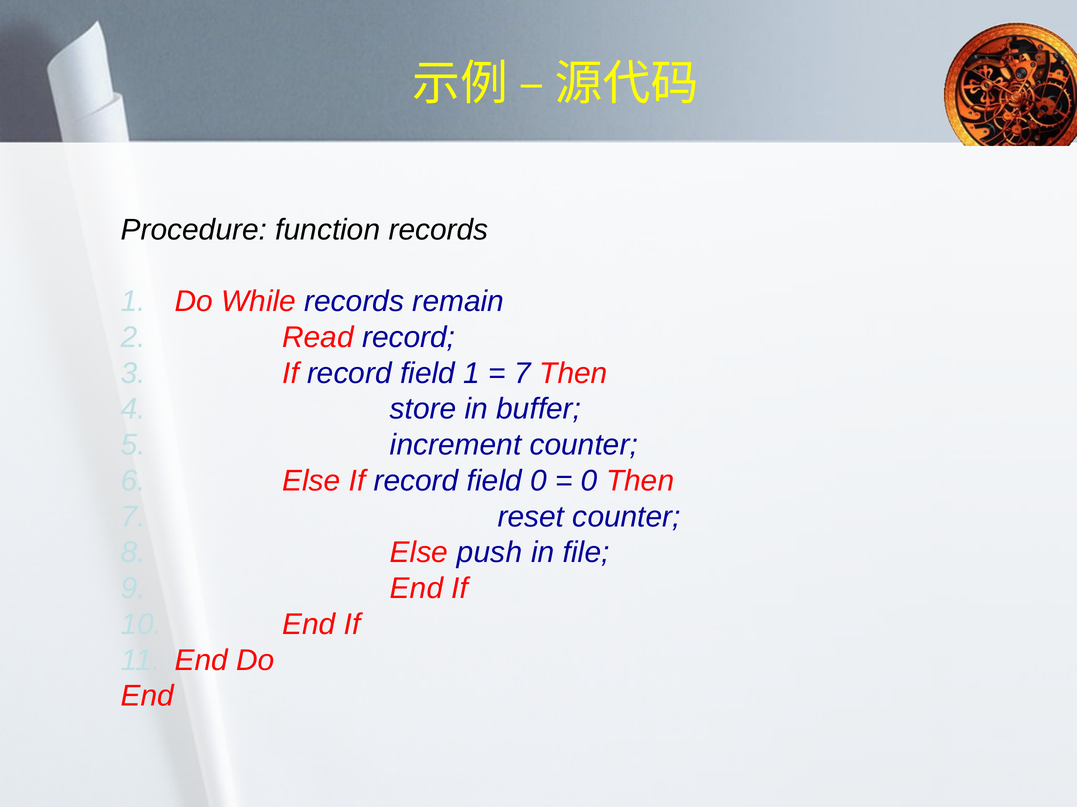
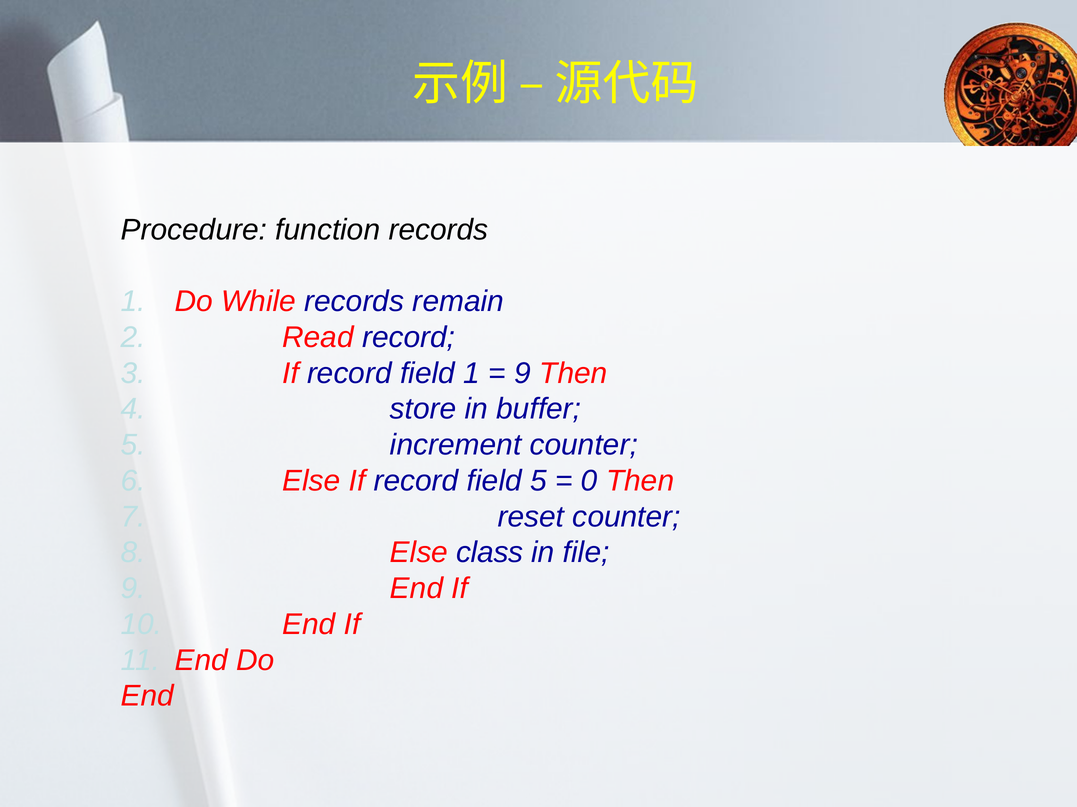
7 at (522, 374): 7 -> 9
field 0: 0 -> 5
push: push -> class
